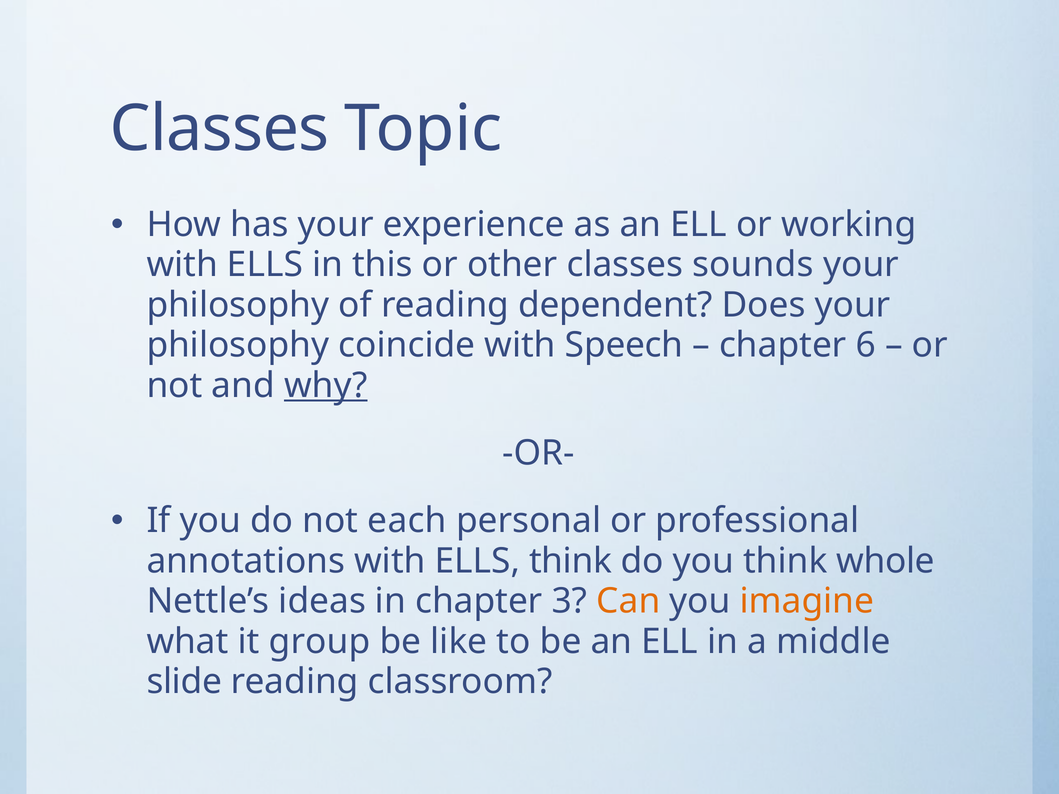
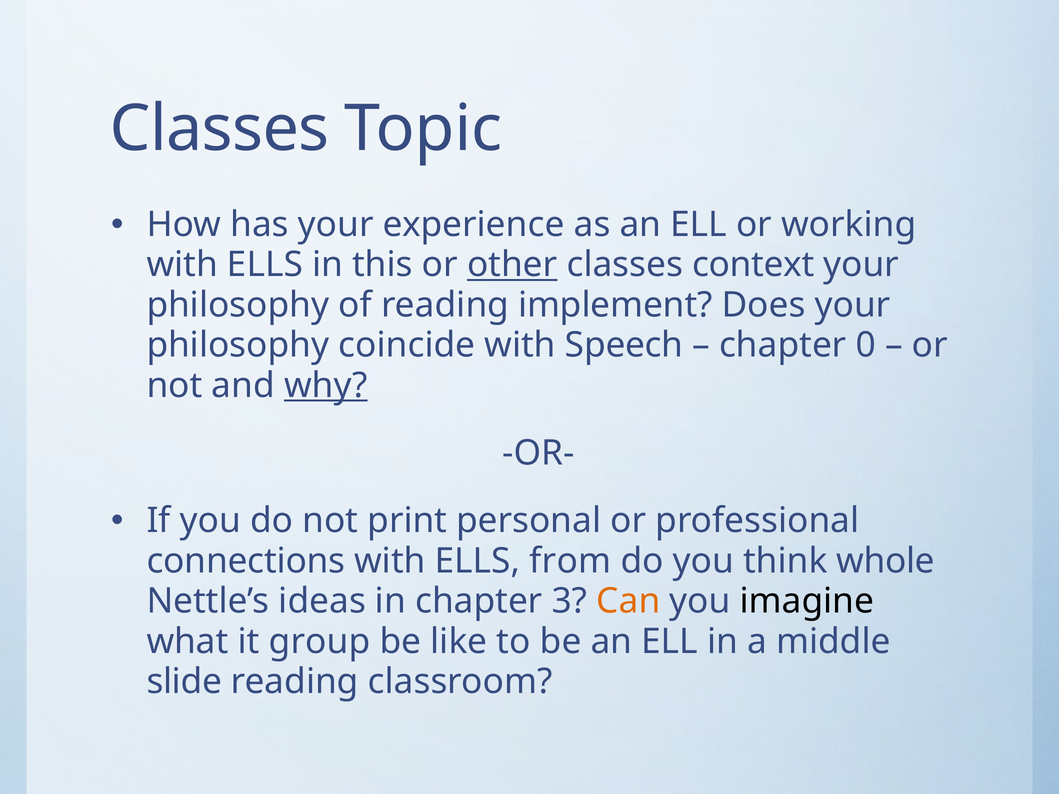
other underline: none -> present
sounds: sounds -> context
dependent: dependent -> implement
6: 6 -> 0
each: each -> print
annotations: annotations -> connections
ELLS think: think -> from
imagine colour: orange -> black
